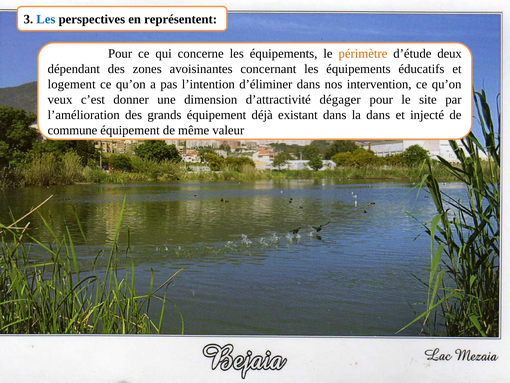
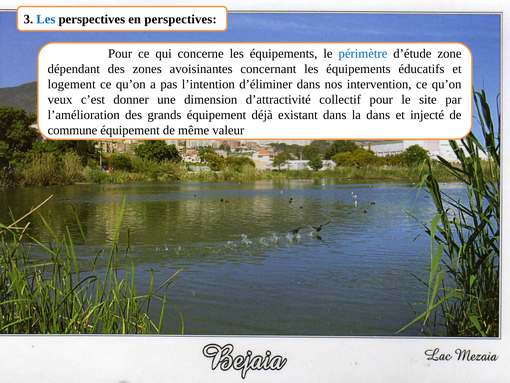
en représentent: représentent -> perspectives
périmètre colour: orange -> blue
deux: deux -> zone
dégager: dégager -> collectif
